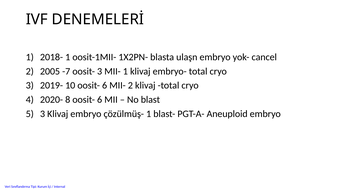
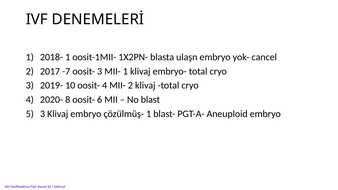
2005: 2005 -> 2017
10 oosit- 6: 6 -> 4
